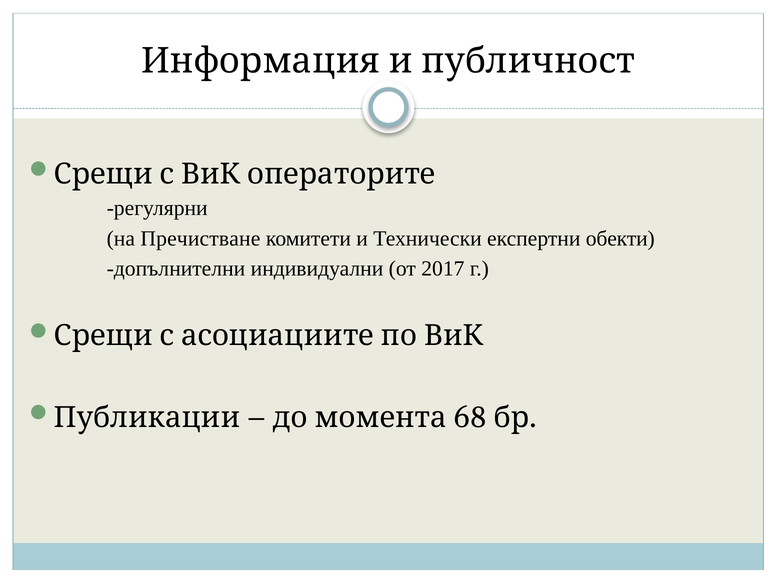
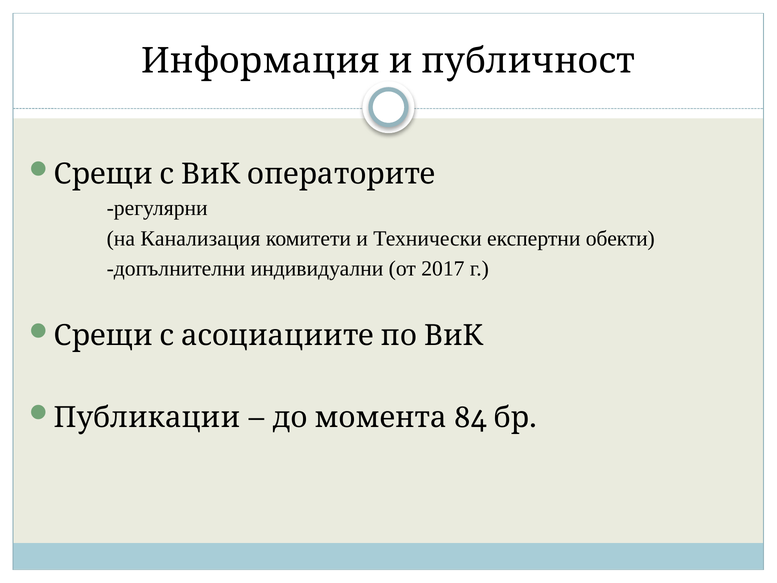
Пречистване: Пречистване -> Канализация
68: 68 -> 84
